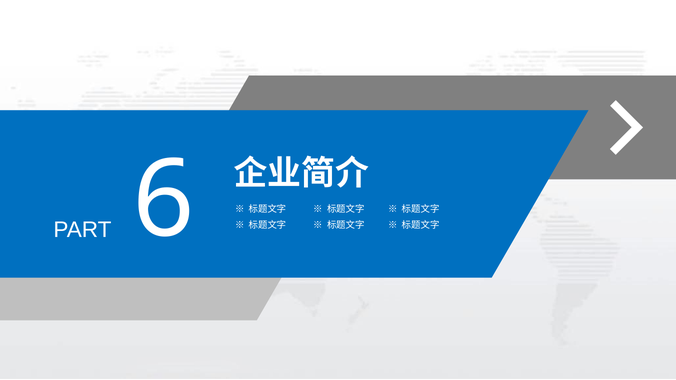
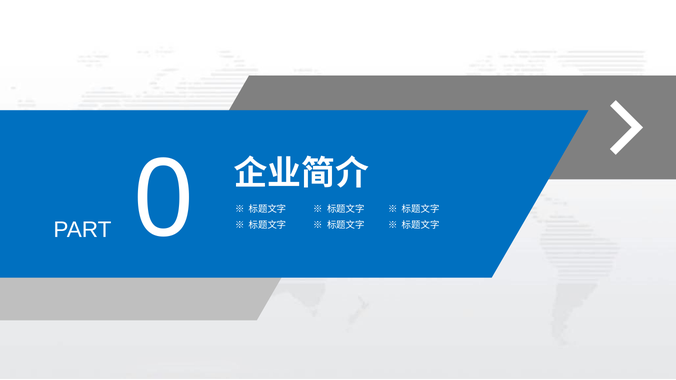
6: 6 -> 0
